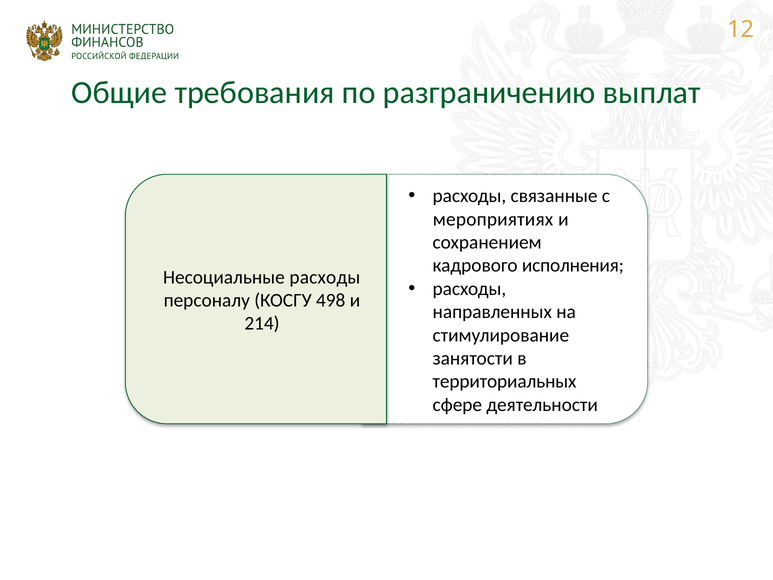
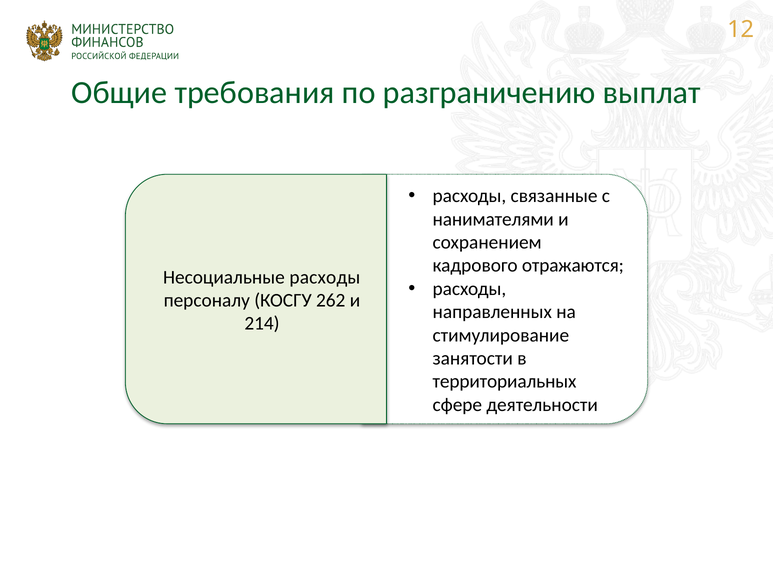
мероприятиях: мероприятиях -> нанимателями
исполнения: исполнения -> отражаются
498: 498 -> 262
